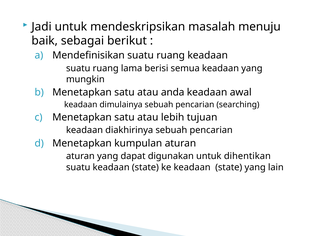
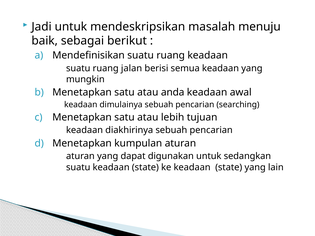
lama: lama -> jalan
dihentikan: dihentikan -> sedangkan
